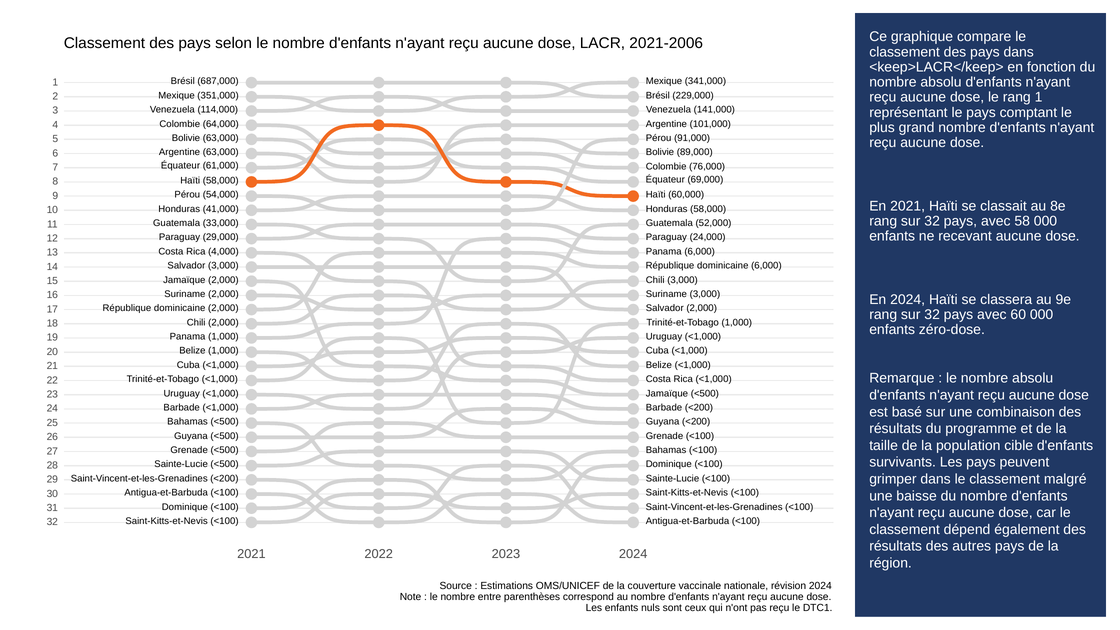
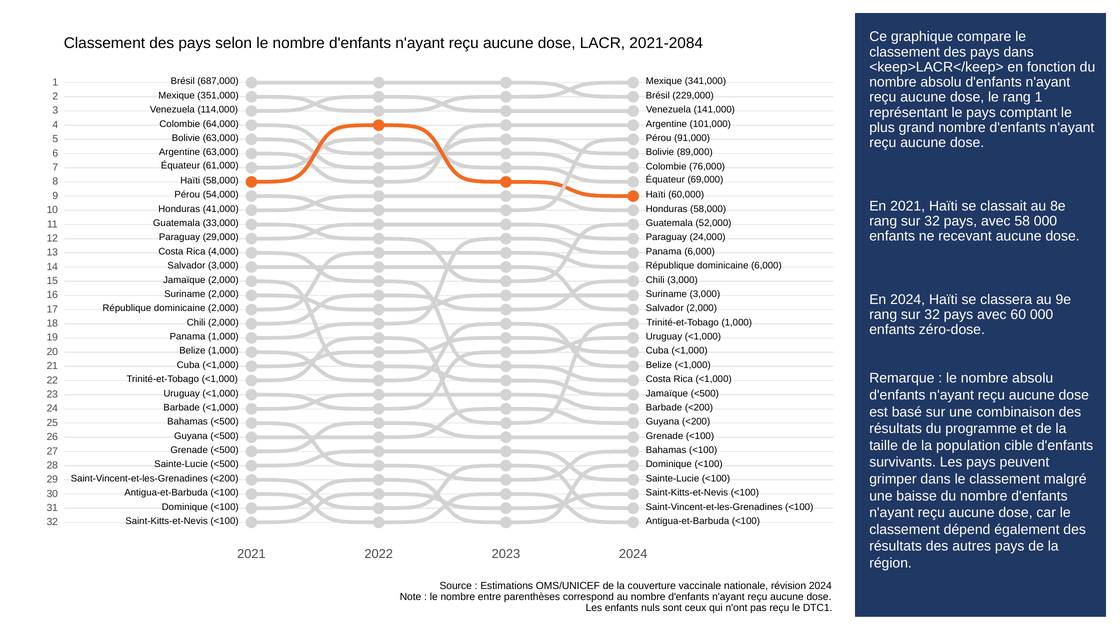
2021-2006: 2021-2006 -> 2021-2084
